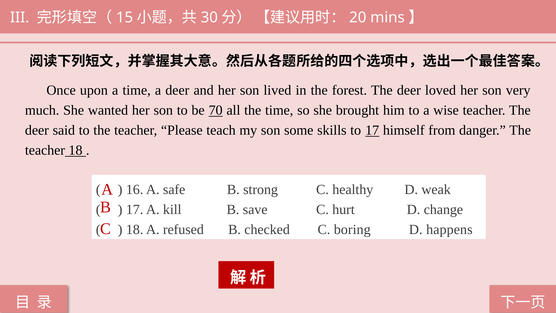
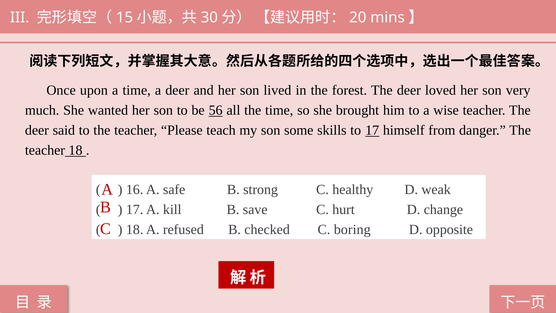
70: 70 -> 56
happens: happens -> opposite
